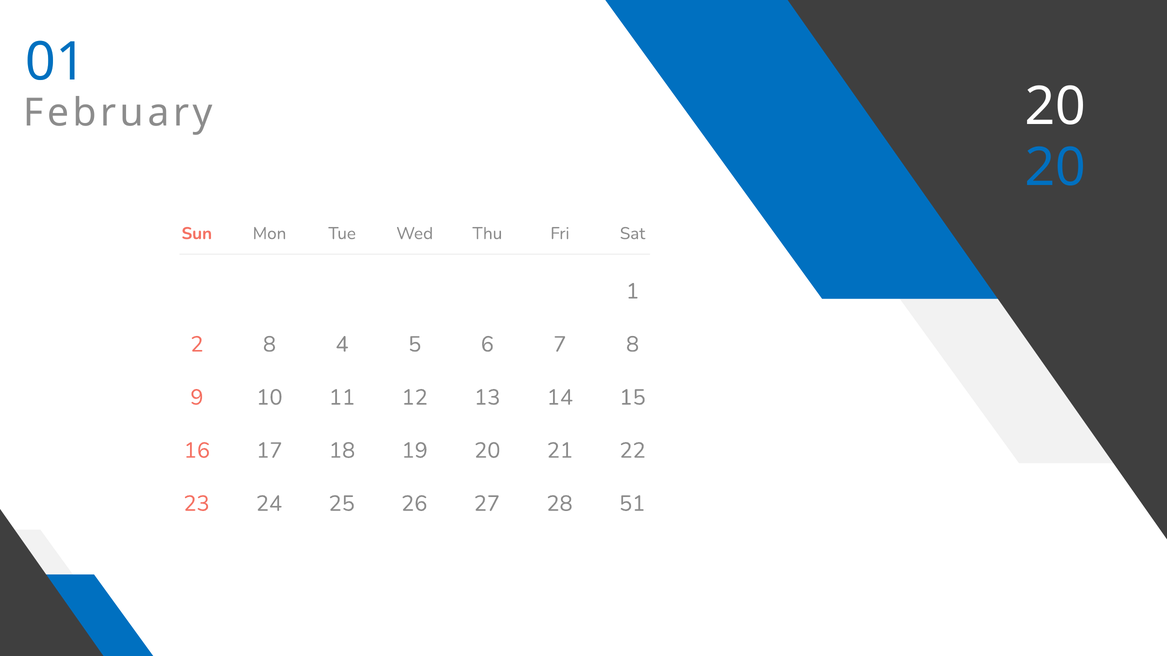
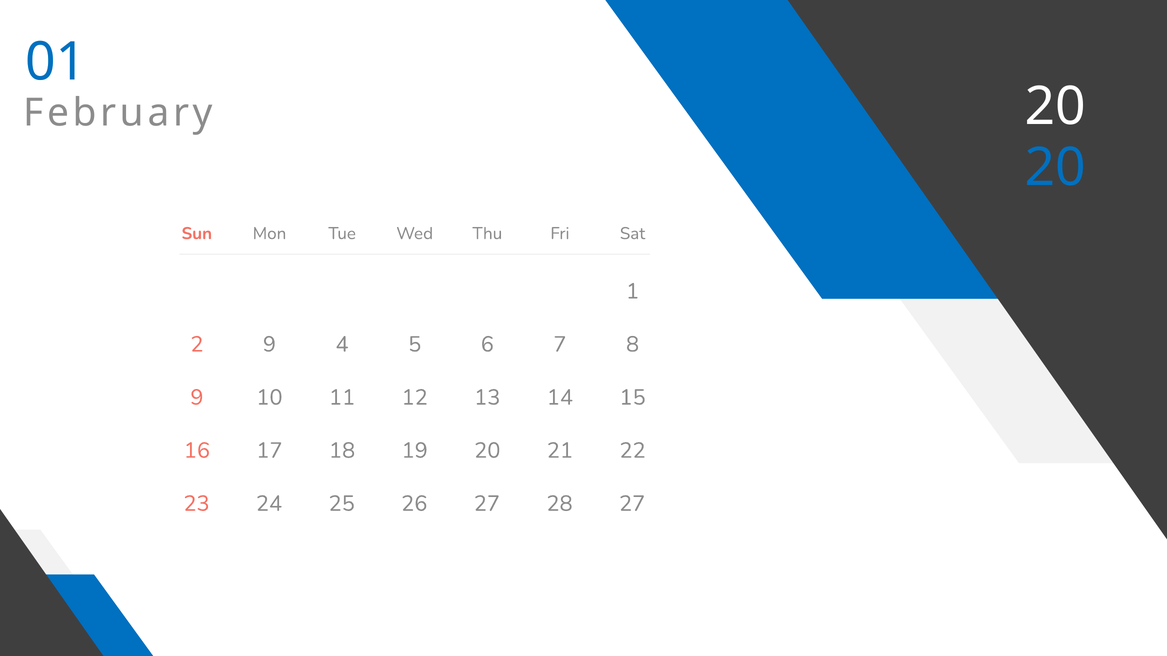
2 8: 8 -> 9
28 51: 51 -> 27
